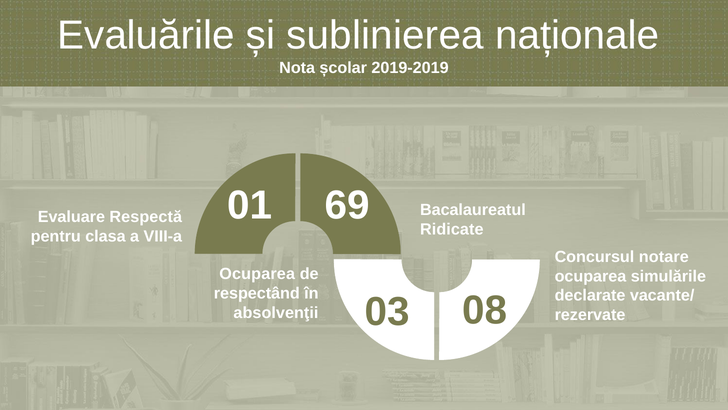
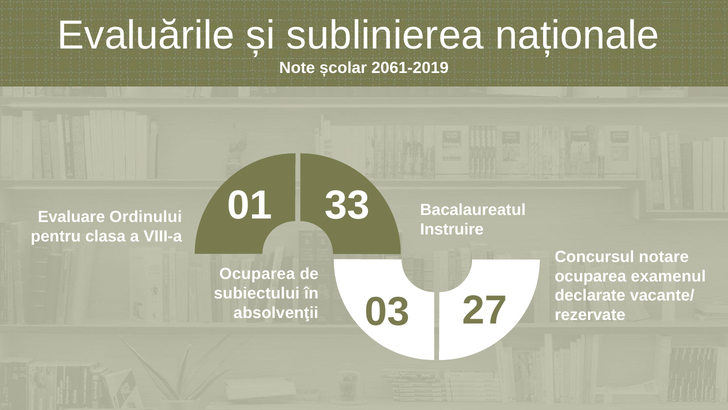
Nota: Nota -> Note
2019-2019: 2019-2019 -> 2061-2019
69: 69 -> 33
Respectă: Respectă -> Ordinului
Ridicate: Ridicate -> Instruire
simulările: simulările -> examenul
respectând: respectând -> subiectului
08: 08 -> 27
